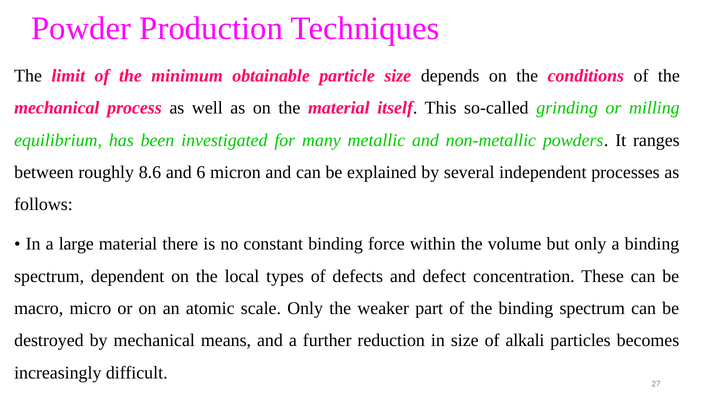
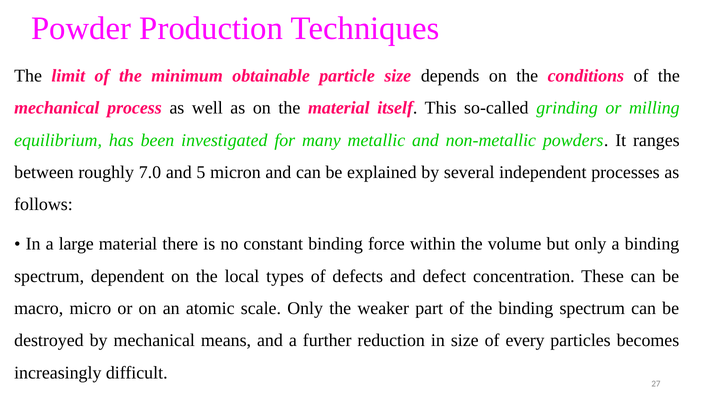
8.6: 8.6 -> 7.0
6: 6 -> 5
alkali: alkali -> every
